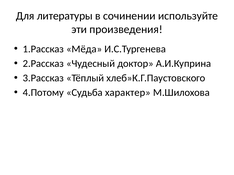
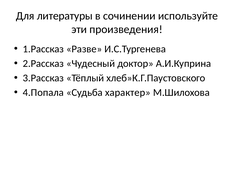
Мёда: Мёда -> Разве
4.Потому: 4.Потому -> 4.Попала
